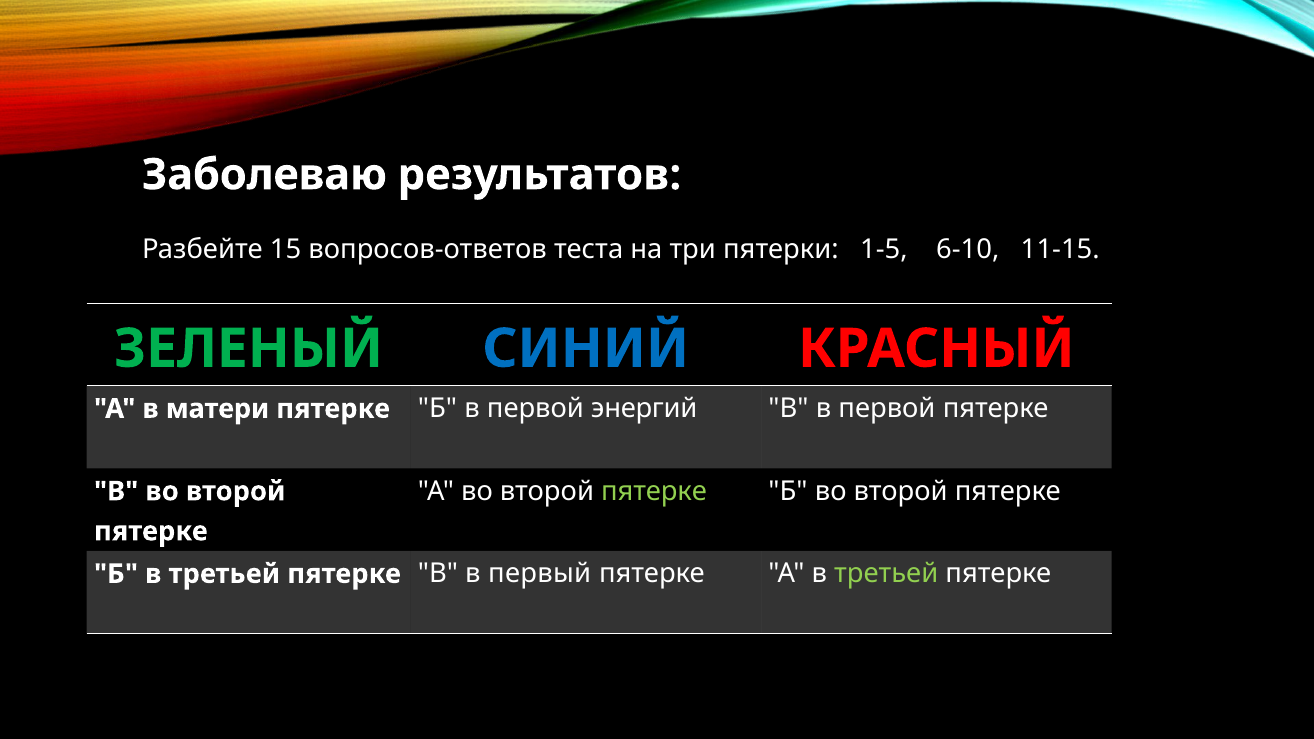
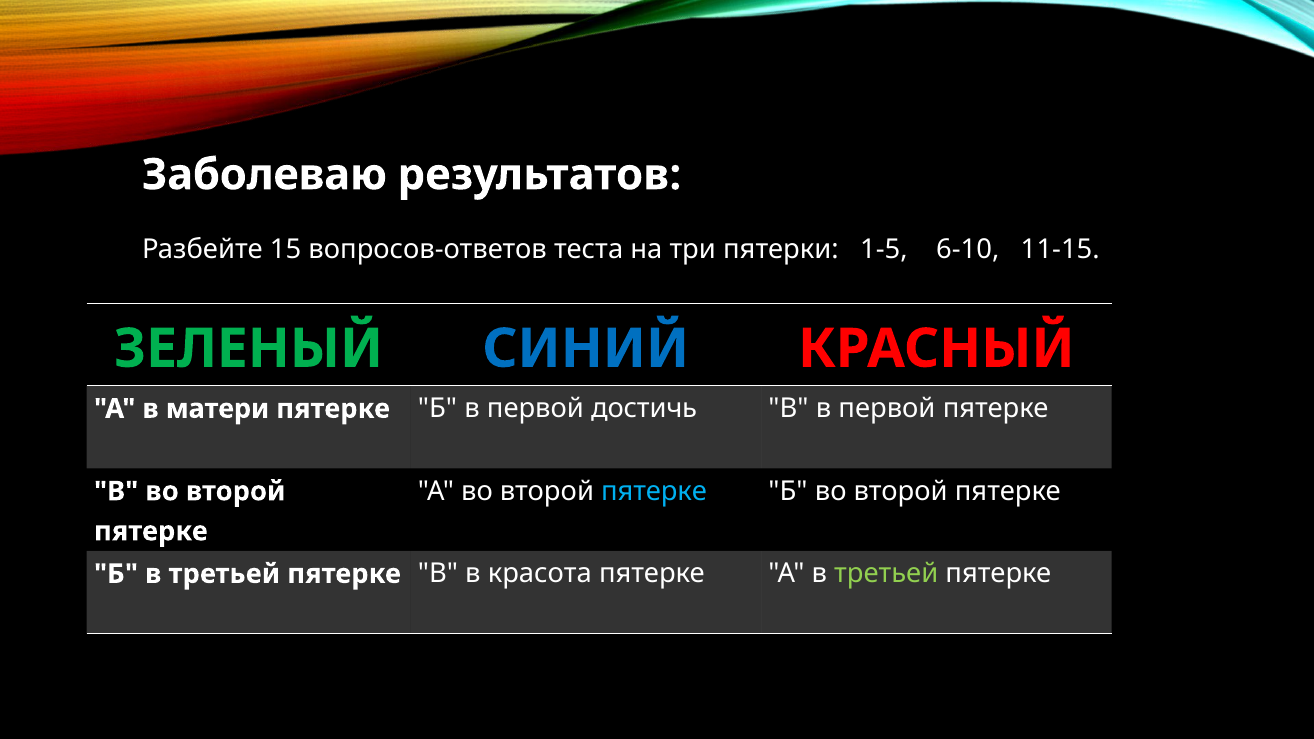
энергий: энергий -> достичь
пятерке at (654, 491) colour: light green -> light blue
первый: первый -> красота
